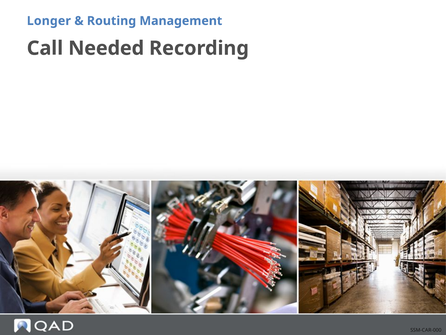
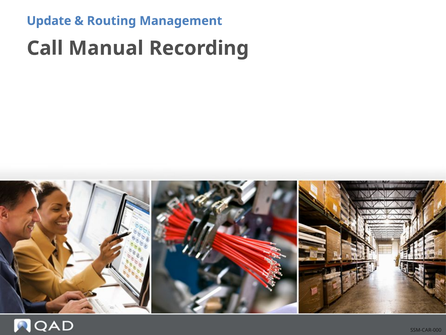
Longer: Longer -> Update
Needed: Needed -> Manual
